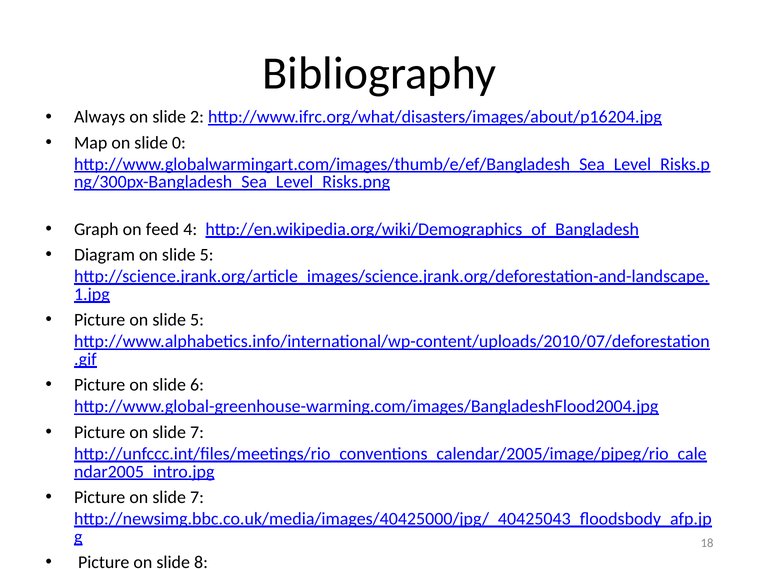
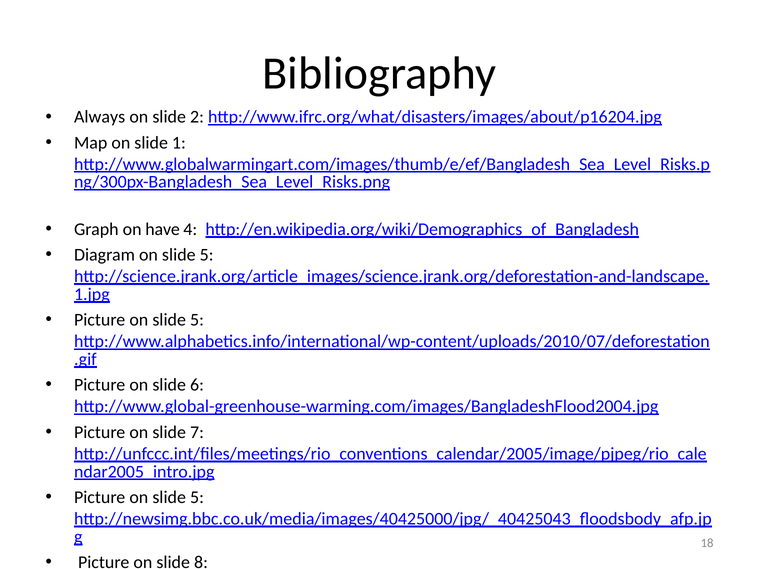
0: 0 -> 1
feed: feed -> have
7 at (197, 498): 7 -> 5
